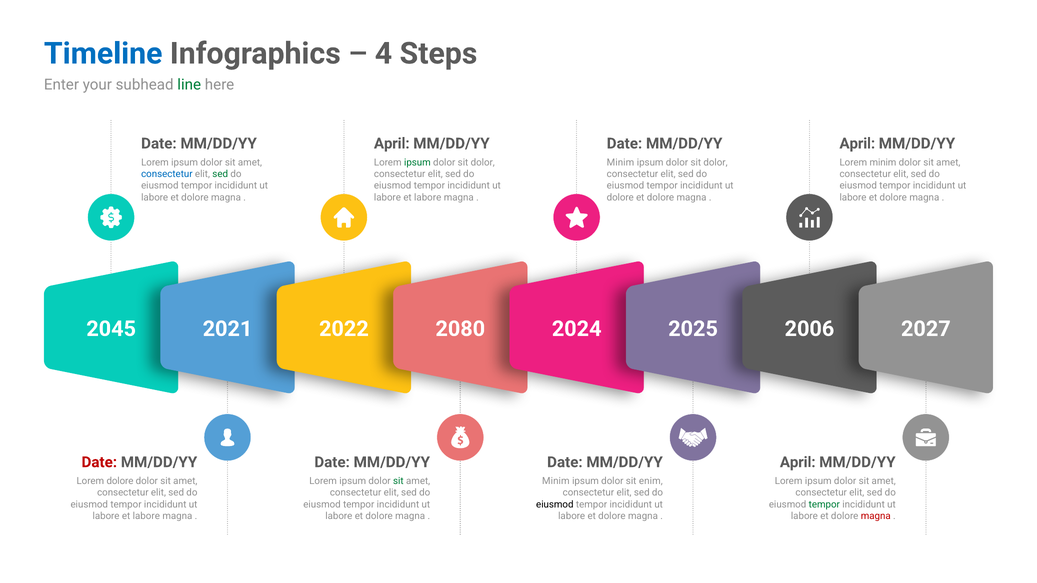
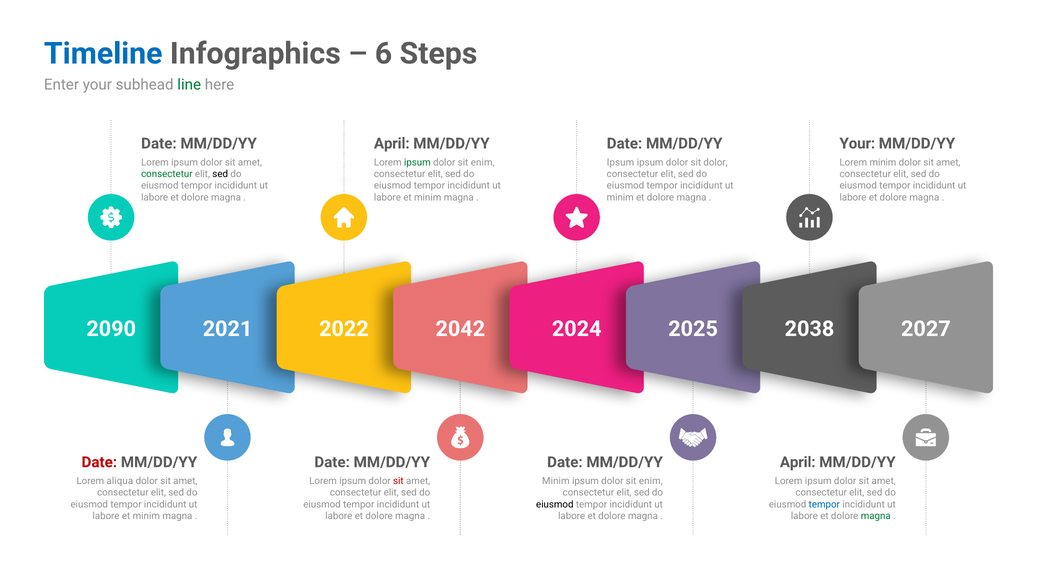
4: 4 -> 6
April at (857, 144): April -> Your
dolor at (483, 162): dolor -> enim
Minim at (620, 162): Minim -> Ipsum
consectetur at (167, 174) colour: blue -> green
sed at (220, 174) colour: green -> black
labore at (428, 198): labore -> minim
dolore at (620, 198): dolore -> minim
2045: 2045 -> 2090
2080: 2080 -> 2042
2006: 2006 -> 2038
Lorem dolore: dolore -> aliqua
sit at (398, 481) colour: green -> red
tempor at (824, 505) colour: green -> blue
labore at (146, 516): labore -> minim
magna at (876, 516) colour: red -> green
